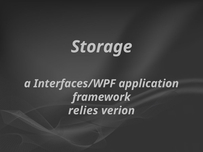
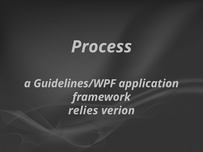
Storage: Storage -> Process
Interfaces/WPF: Interfaces/WPF -> Guidelines/WPF
